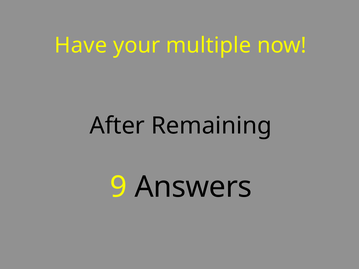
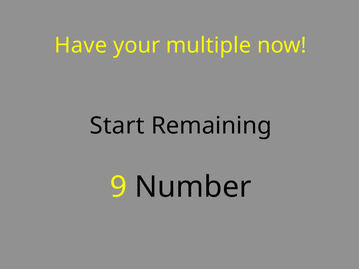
After: After -> Start
Answers: Answers -> Number
